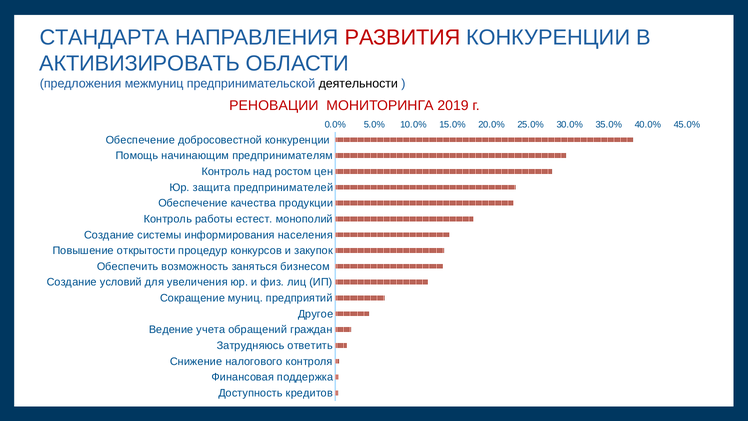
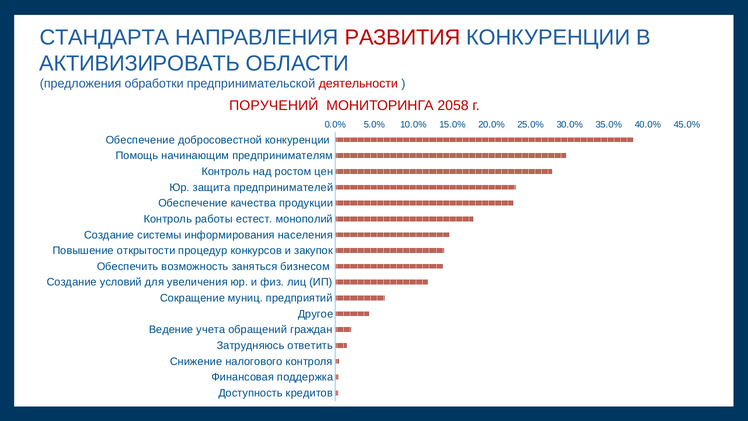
межмуниц: межмуниц -> обработки
деятельности colour: black -> red
РЕНОВАЦИИ: РЕНОВАЦИИ -> ПОРУЧЕНИЙ
2019: 2019 -> 2058
